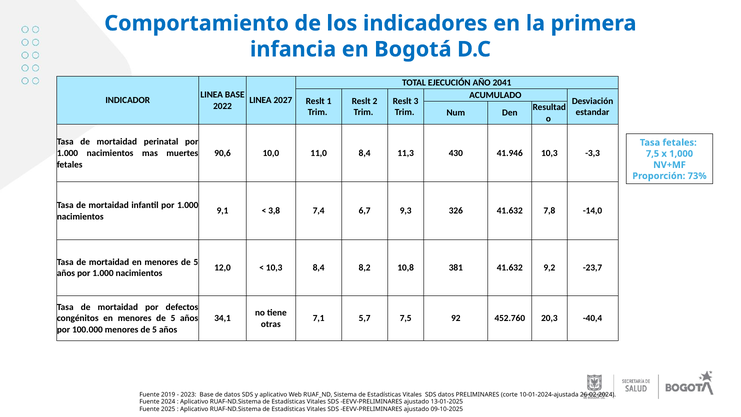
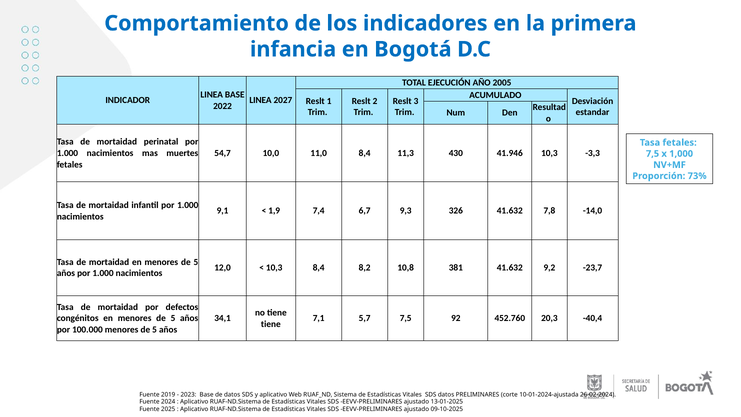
2041: 2041 -> 2005
90,6: 90,6 -> 54,7
3,8: 3,8 -> 1,9
otras at (271, 324): otras -> tiene
